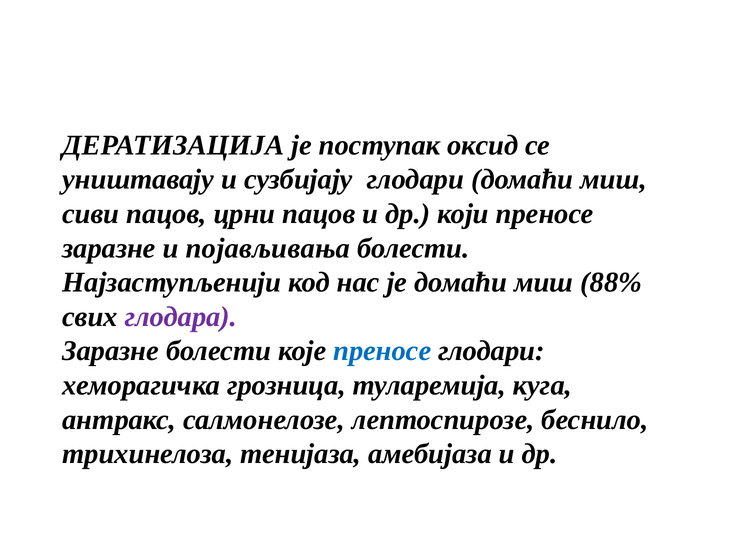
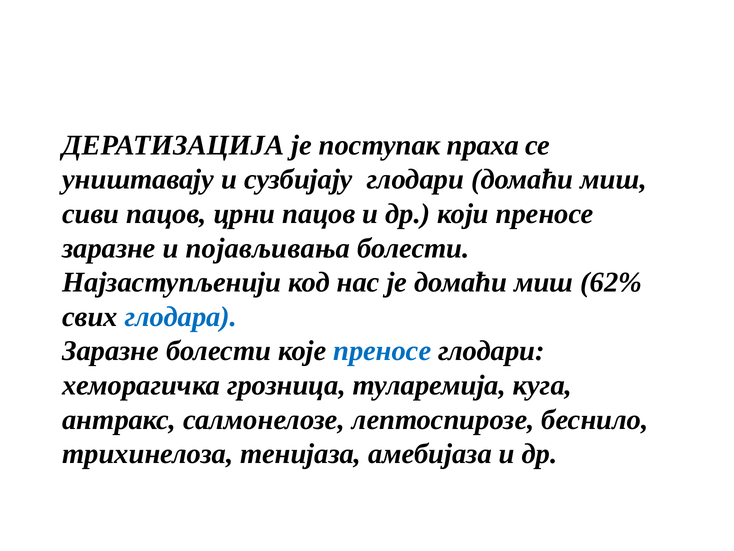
оксид: оксид -> праха
88%: 88% -> 62%
глодара colour: purple -> blue
